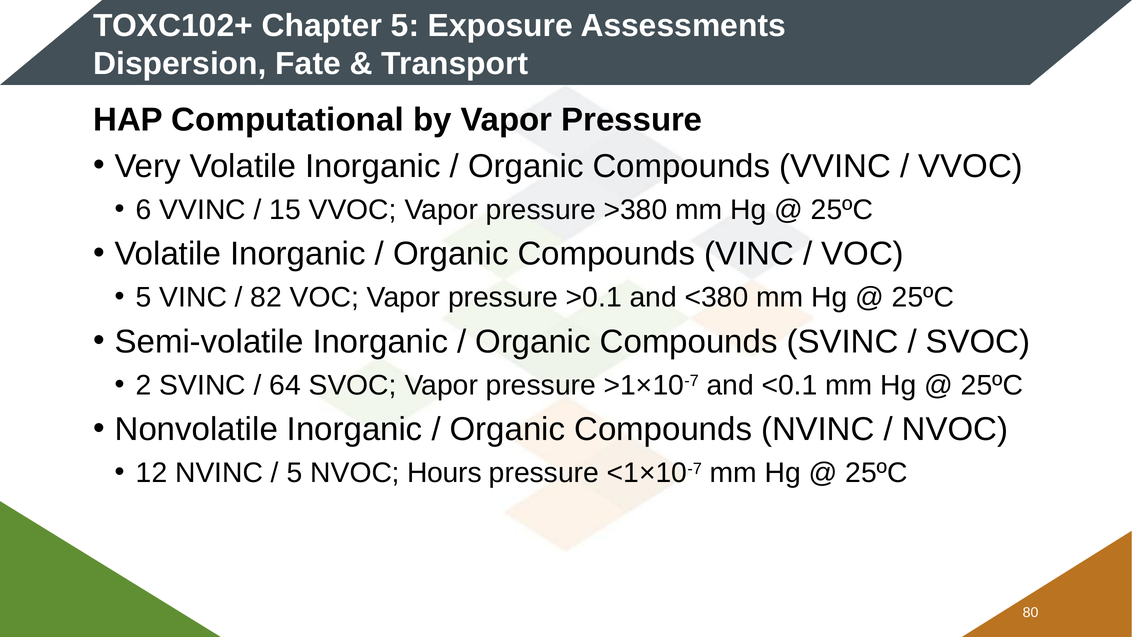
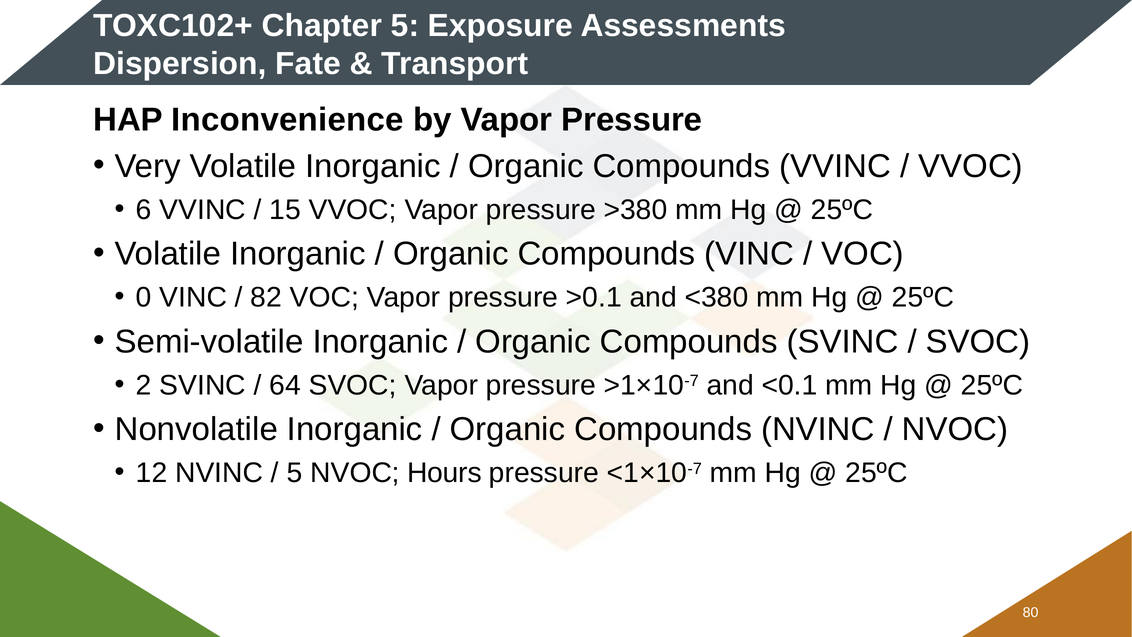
Computational: Computational -> Inconvenience
5 at (144, 298): 5 -> 0
